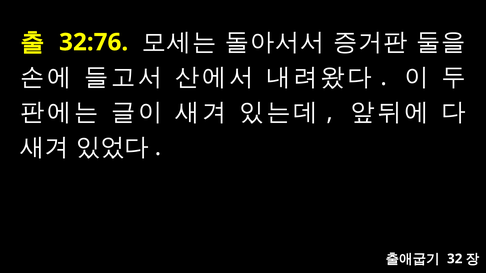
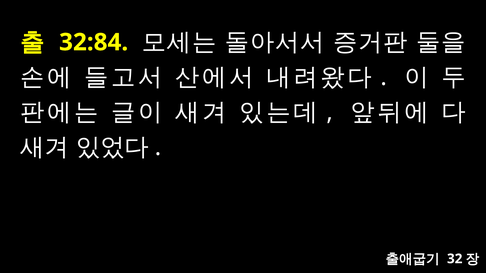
32:76: 32:76 -> 32:84
